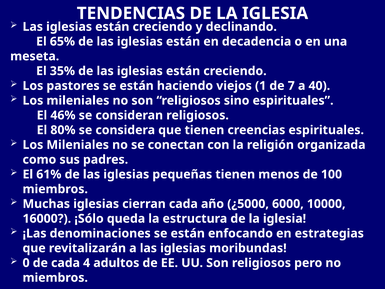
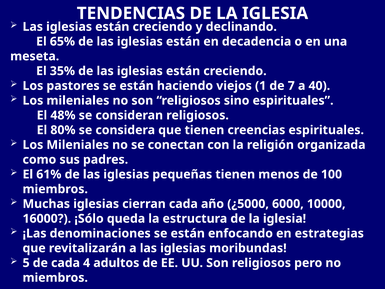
46%: 46% -> 48%
0: 0 -> 5
